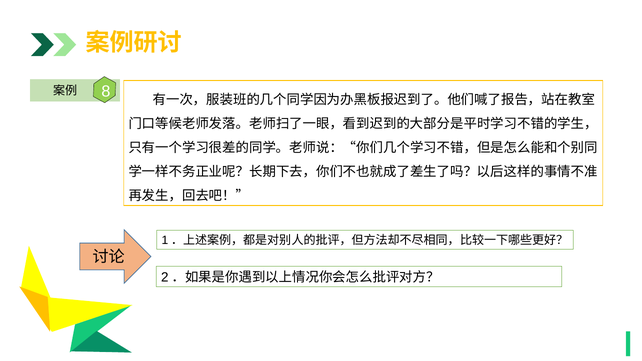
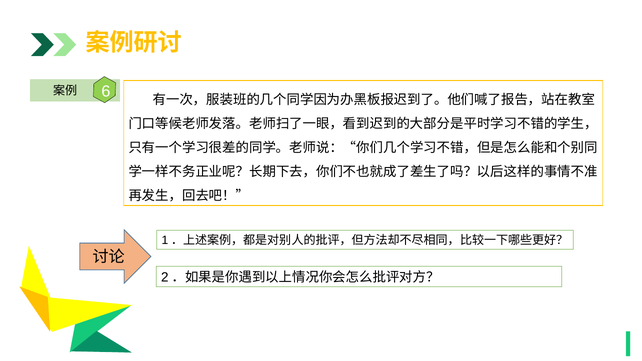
8: 8 -> 6
